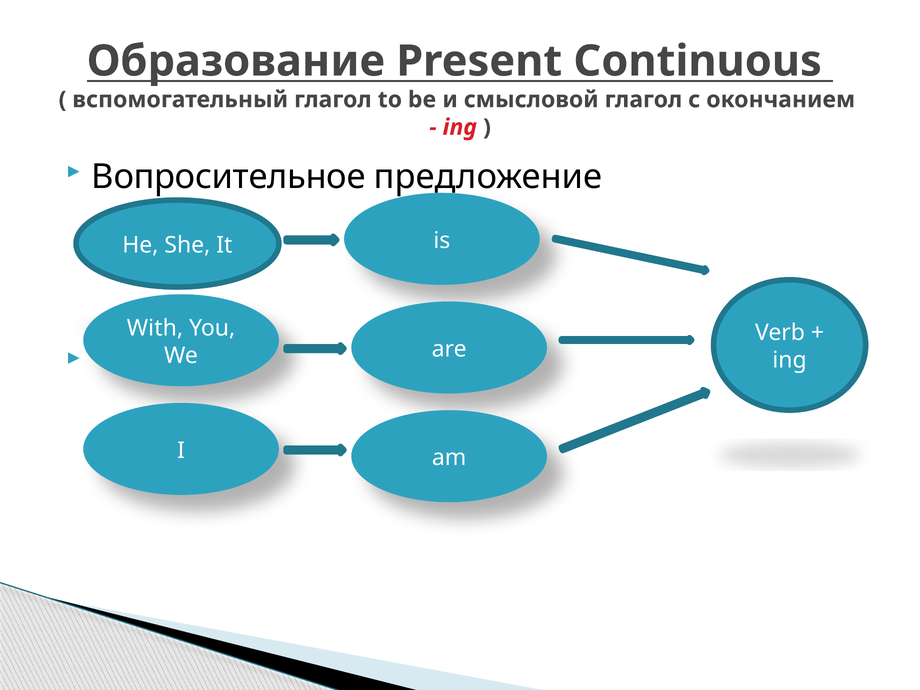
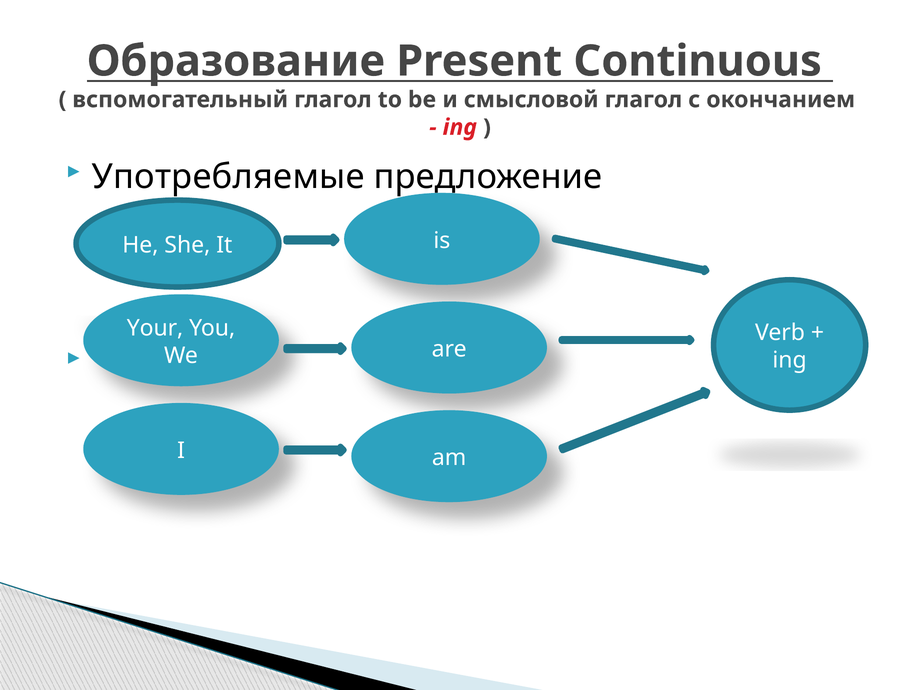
Вопросительное: Вопросительное -> Употребляемые
With: With -> Your
